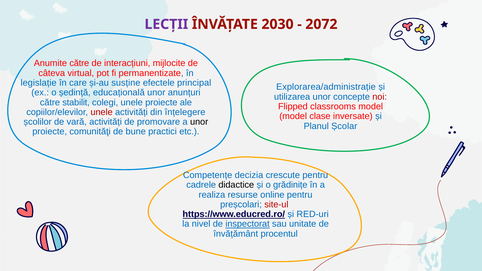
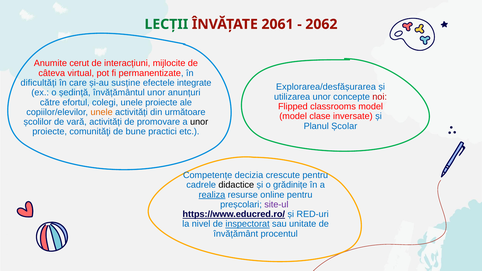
LECȚII colour: purple -> green
2030: 2030 -> 2061
2072: 2072 -> 2062
Anumite către: către -> cerut
legislație: legislație -> dificultăți
principal: principal -> integrate
Explorarea/administrație: Explorarea/administrație -> Explorarea/desfășurarea
educațională: educațională -> învățământul
stabilit: stabilit -> efortul
unele at (102, 112) colour: red -> orange
înțelegere: înțelegere -> următoare
realiza underline: none -> present
site-ul colour: red -> purple
